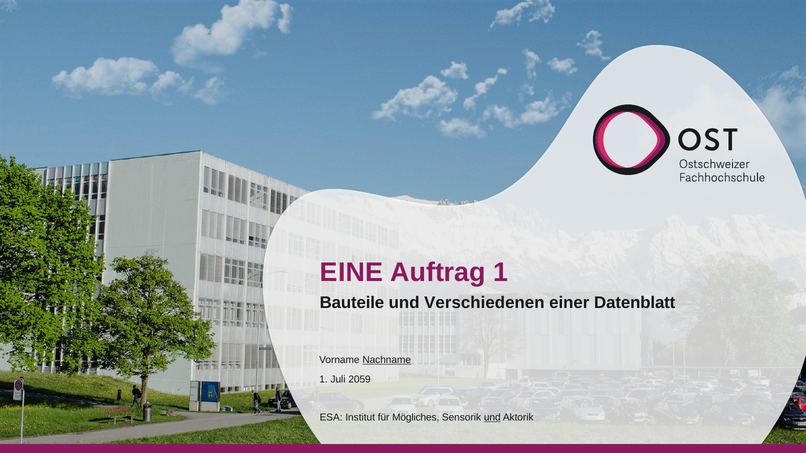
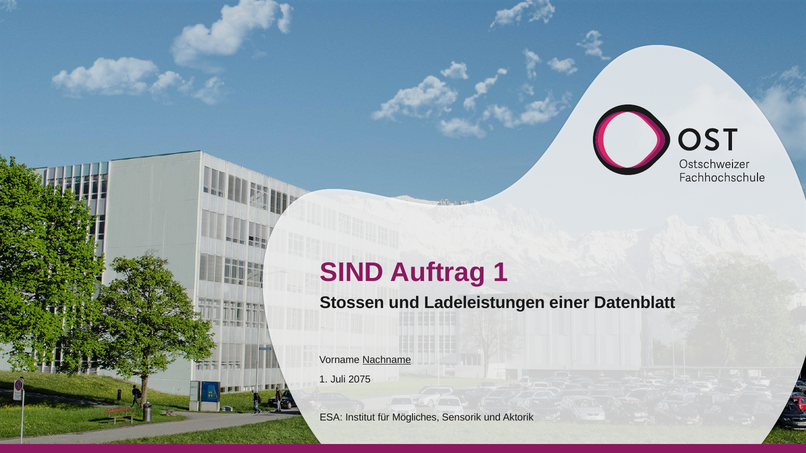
EINE: EINE -> SIND
Bauteile: Bauteile -> Stossen
Verschiedenen: Verschiedenen -> Ladeleistungen
2059: 2059 -> 2075
und at (492, 418) underline: present -> none
